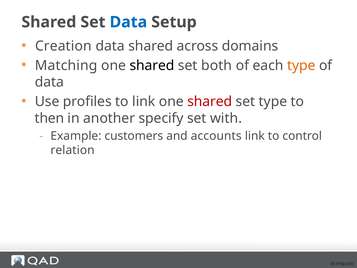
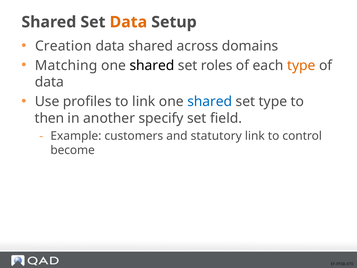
Data at (128, 22) colour: blue -> orange
both: both -> roles
shared at (210, 101) colour: red -> blue
with: with -> field
accounts: accounts -> statutory
relation: relation -> become
